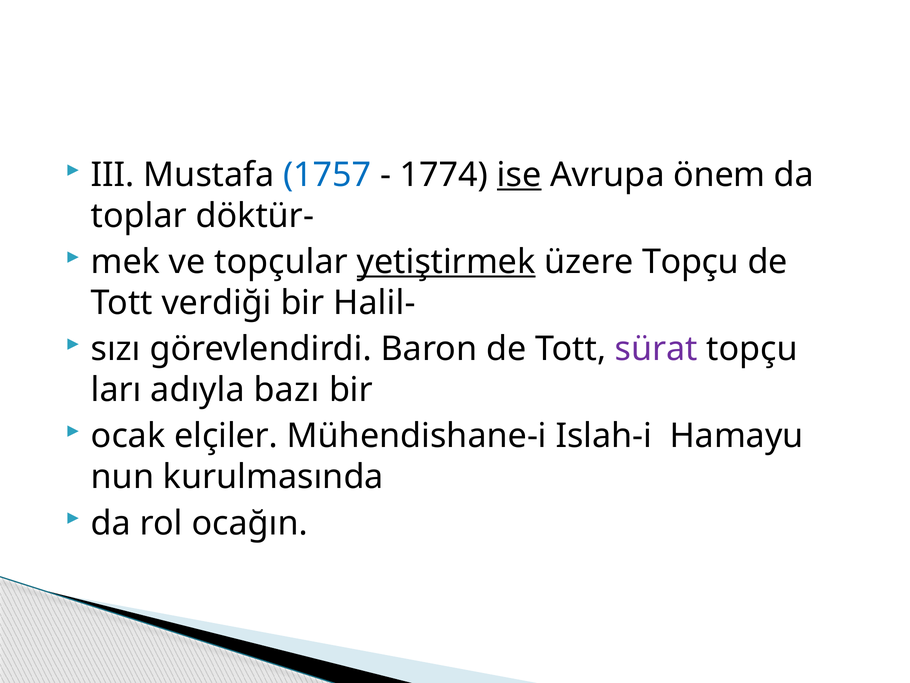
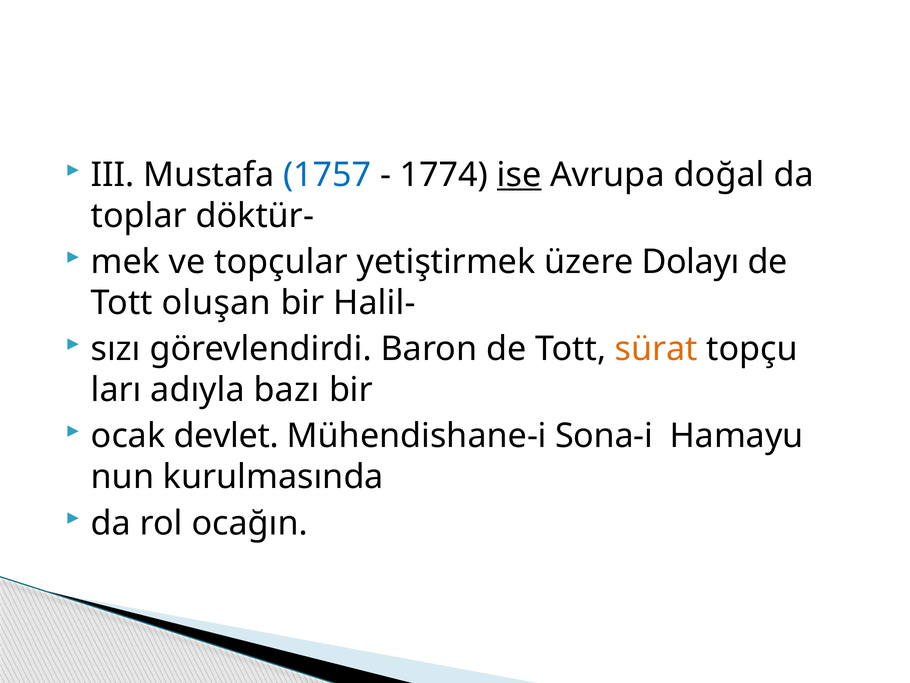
önem: önem -> doğal
yetiştirmek underline: present -> none
üzere Topçu: Topçu -> Dolayı
verdiği: verdiği -> oluşan
sürat colour: purple -> orange
elçiler: elçiler -> devlet
Islah-i: Islah-i -> Sona-i
